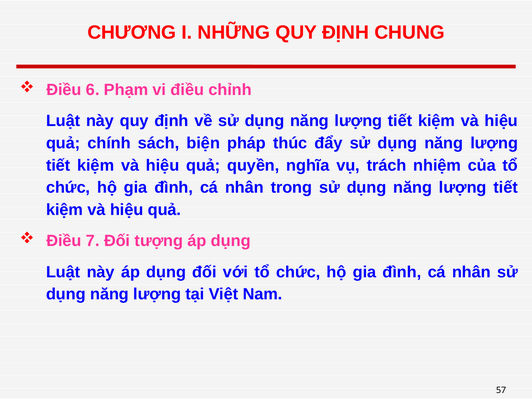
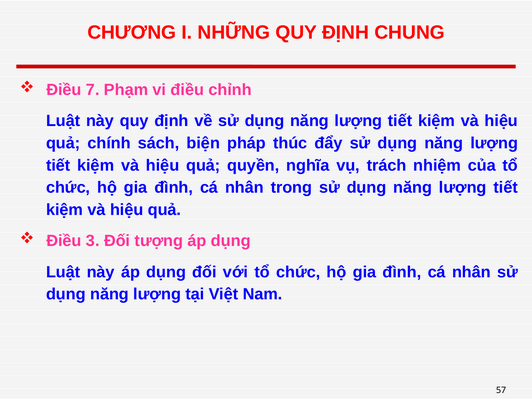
6: 6 -> 7
7: 7 -> 3
